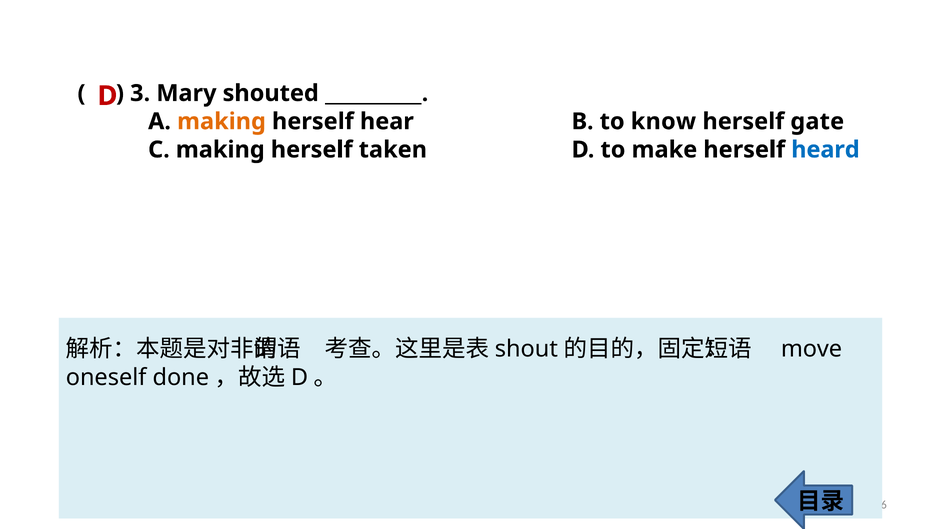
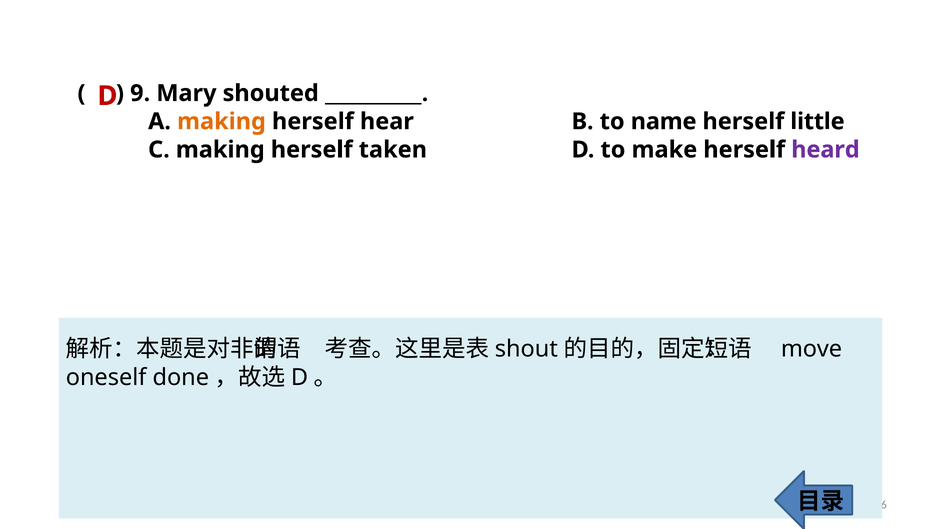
3: 3 -> 9
know: know -> name
gate: gate -> little
heard colour: blue -> purple
